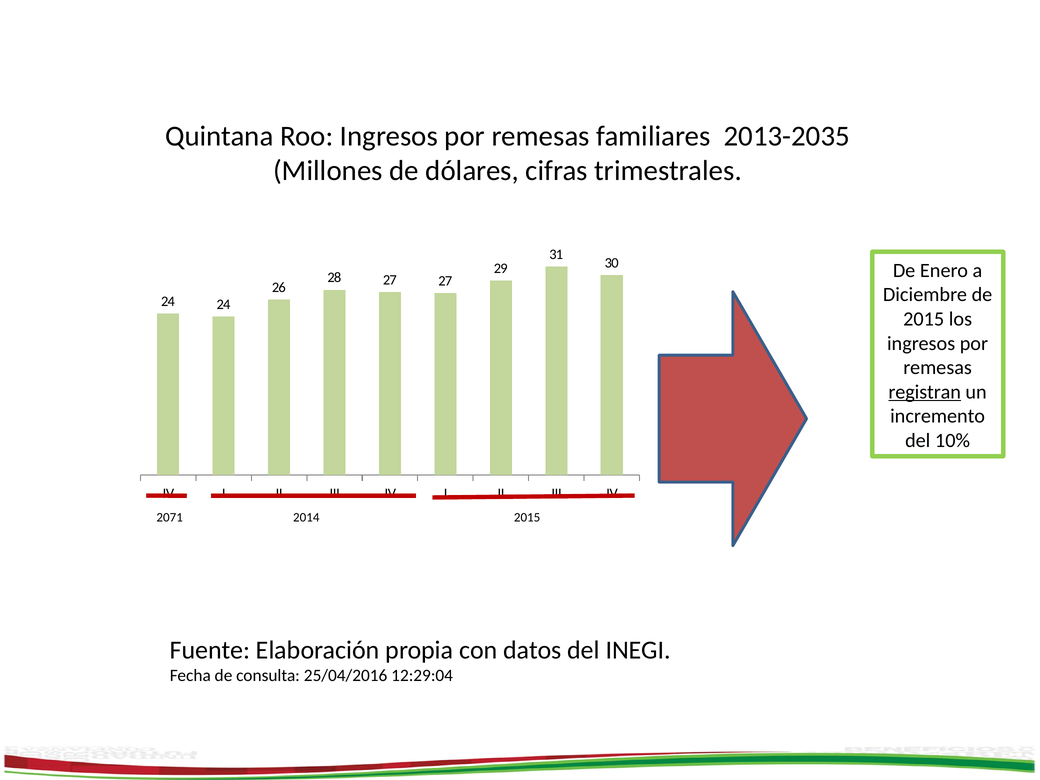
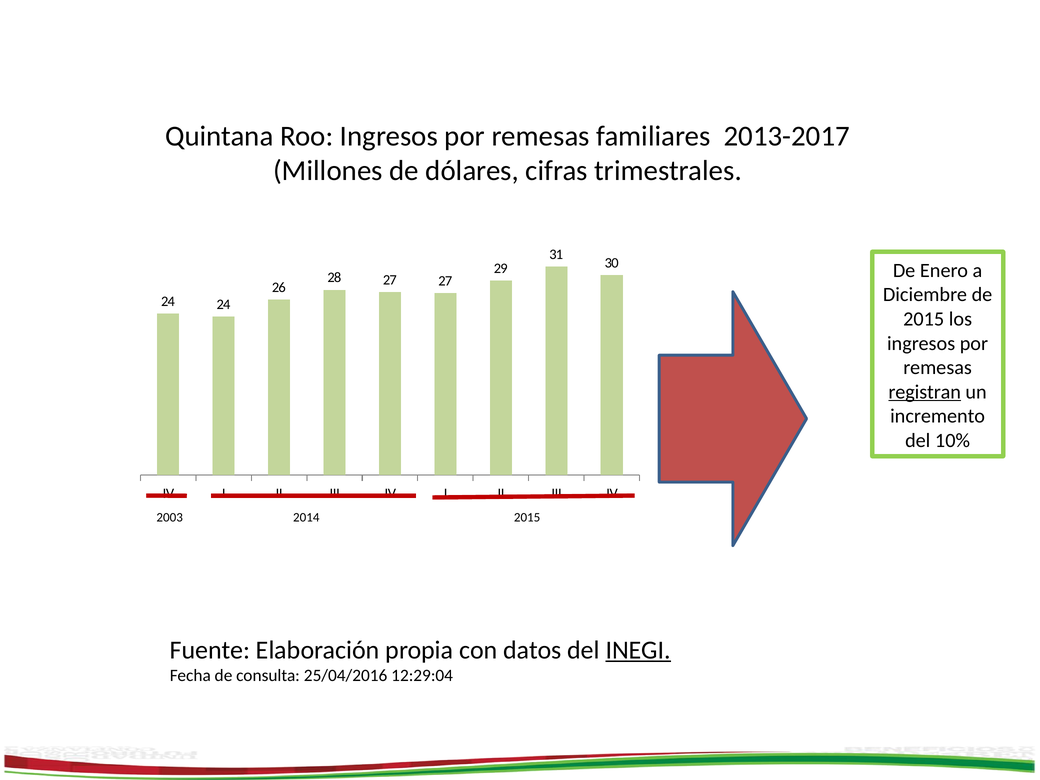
2013-2035: 2013-2035 -> 2013-2017
2071: 2071 -> 2003
INEGI underline: none -> present
